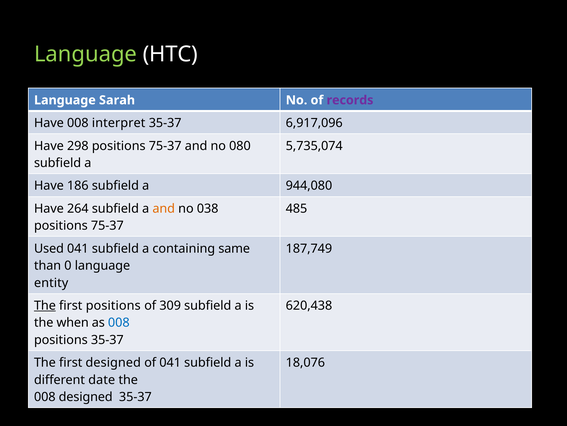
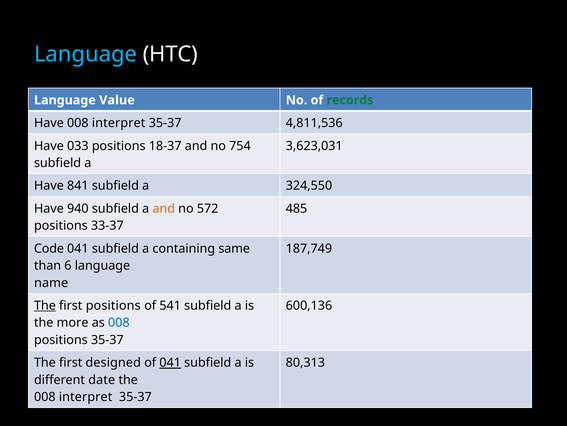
Language at (86, 54) colour: light green -> light blue
Sarah: Sarah -> Value
records colour: purple -> green
6,917,096: 6,917,096 -> 4,811,536
298: 298 -> 033
75-37 at (165, 146): 75-37 -> 18-37
080: 080 -> 754
5,735,074: 5,735,074 -> 3,623,031
186: 186 -> 841
944,080: 944,080 -> 324,550
264: 264 -> 940
038: 038 -> 572
75-37 at (107, 225): 75-37 -> 33-37
Used: Used -> Code
0: 0 -> 6
entity: entity -> name
309: 309 -> 541
620,438: 620,438 -> 600,136
when: when -> more
041 at (170, 362) underline: none -> present
18,076: 18,076 -> 80,313
designed at (86, 396): designed -> interpret
